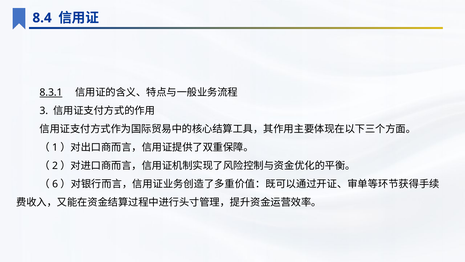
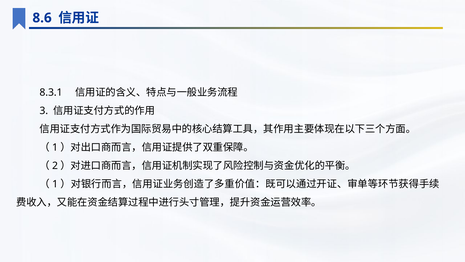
8.4: 8.4 -> 8.6
8.3.1 underline: present -> none
6 at (55, 184): 6 -> 1
